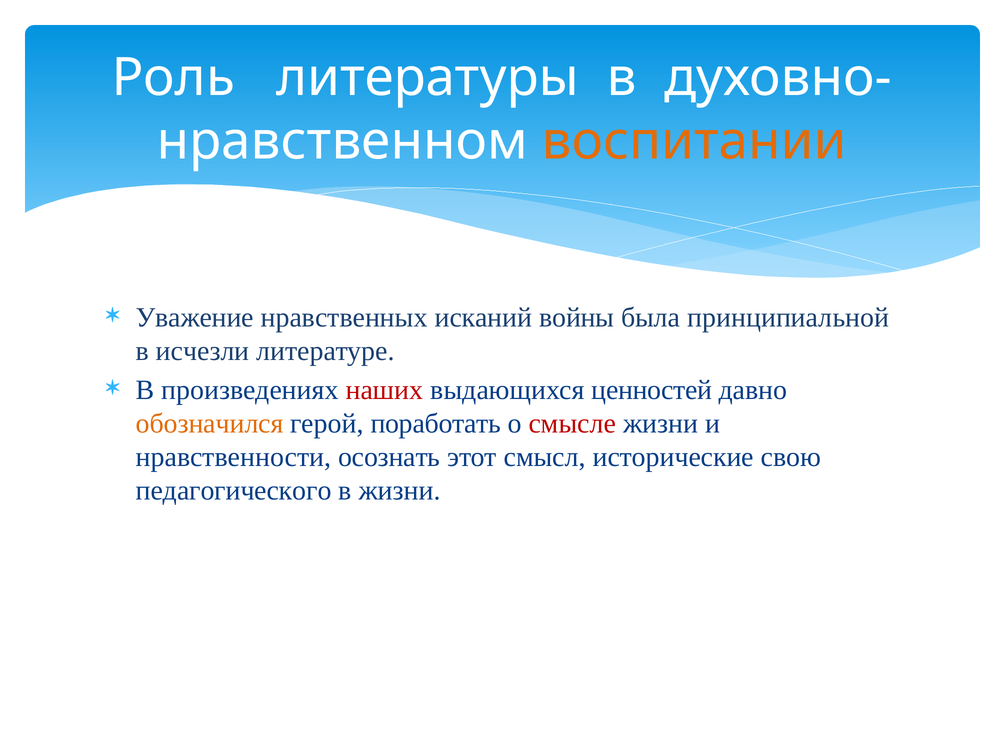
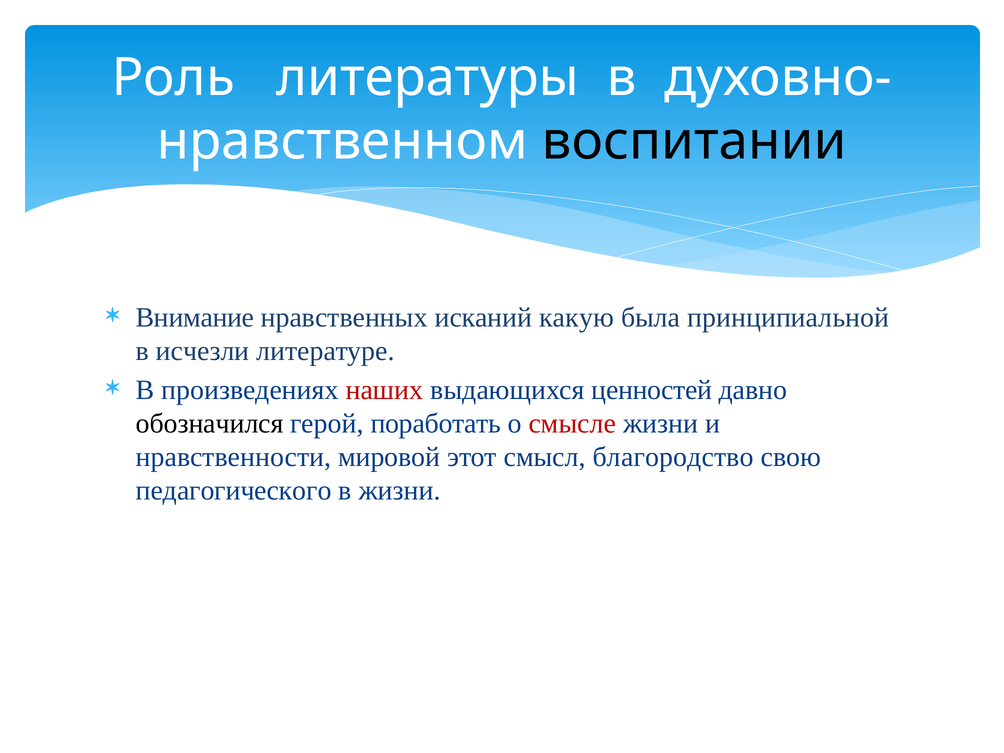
воспитании colour: orange -> black
Уважение: Уважение -> Внимание
войны: войны -> какую
обозначился colour: orange -> black
осознать: осознать -> мировой
исторические: исторические -> благородство
